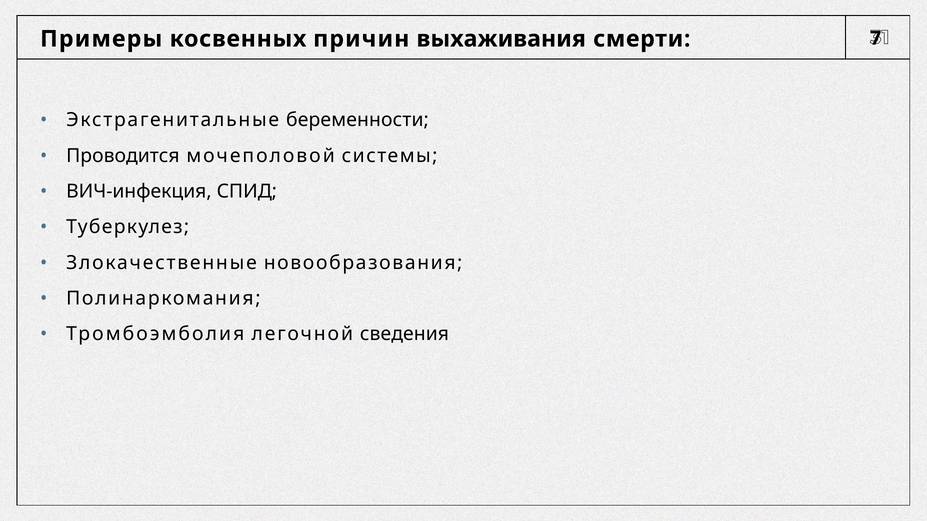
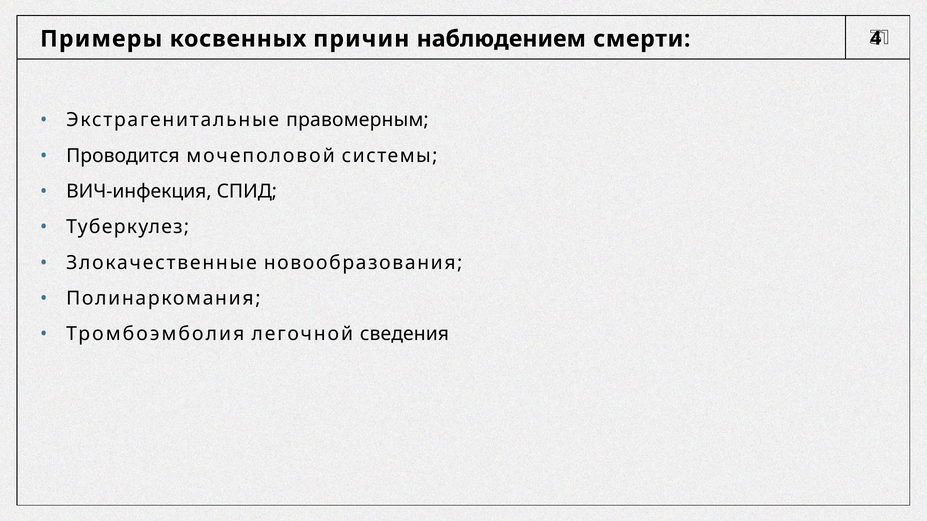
выхаживания: выхаживания -> наблюдением
7: 7 -> 4
беременности: беременности -> правомерным
